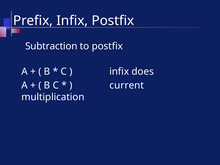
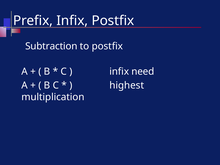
does: does -> need
current: current -> highest
